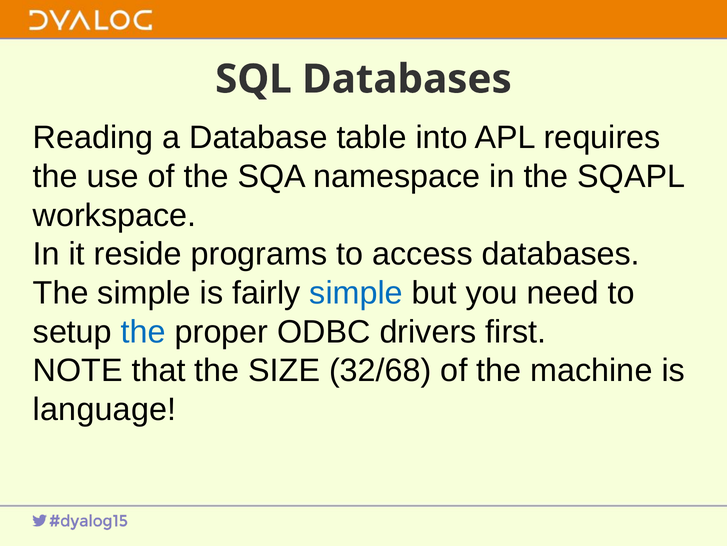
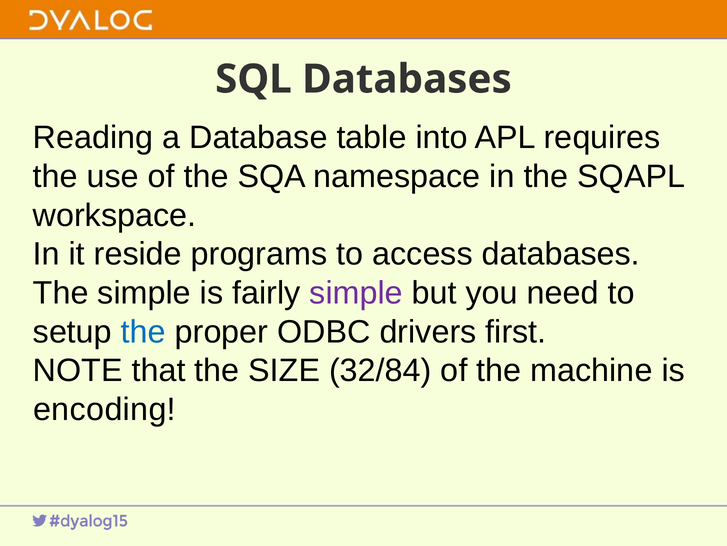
simple at (356, 293) colour: blue -> purple
32/68: 32/68 -> 32/84
language: language -> encoding
